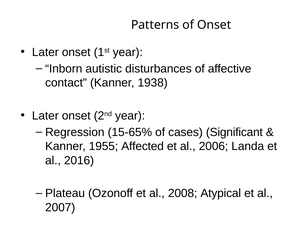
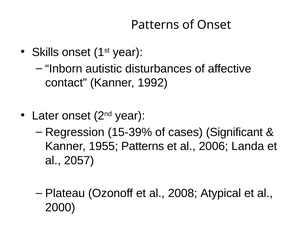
Later at (45, 52): Later -> Skills
1938: 1938 -> 1992
15-65%: 15-65% -> 15-39%
1955 Affected: Affected -> Patterns
2016: 2016 -> 2057
2007: 2007 -> 2000
